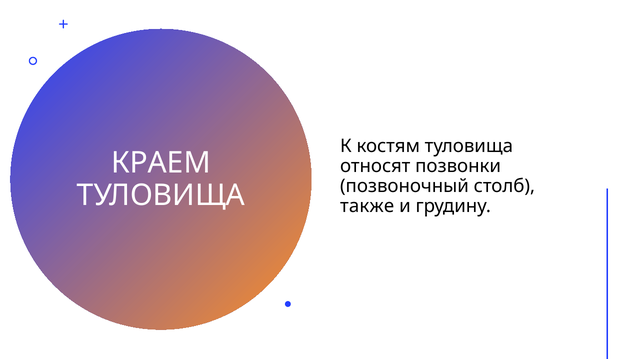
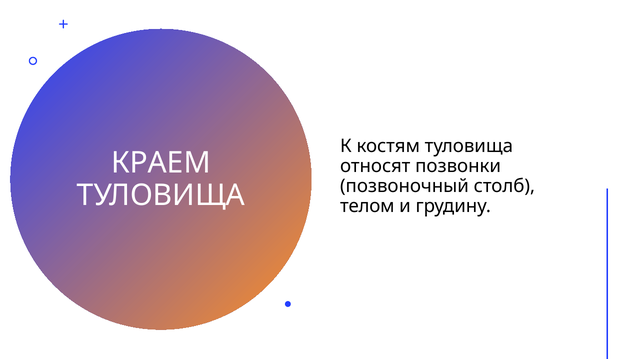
также: также -> телом
